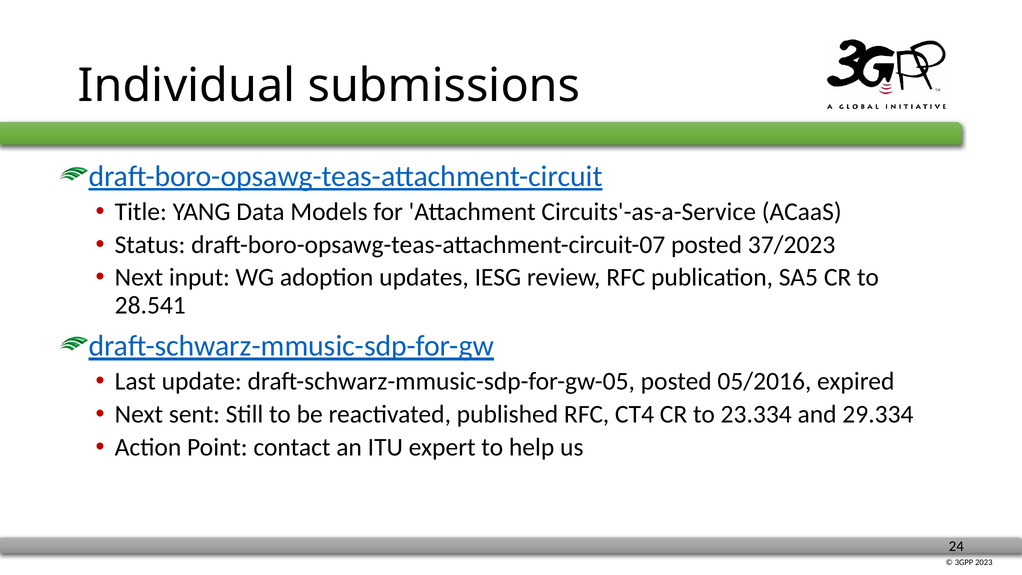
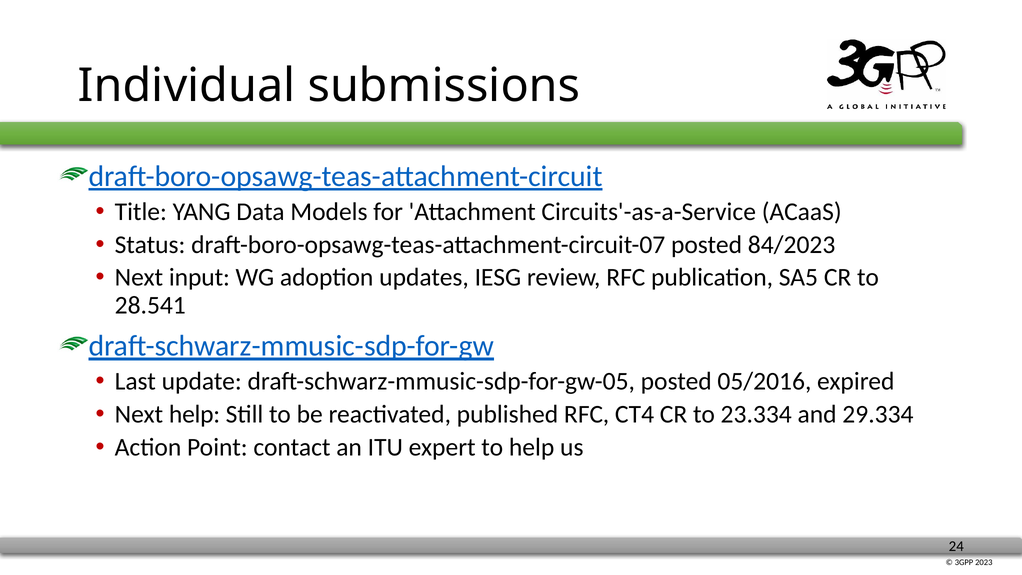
37/2023: 37/2023 -> 84/2023
Next sent: sent -> help
